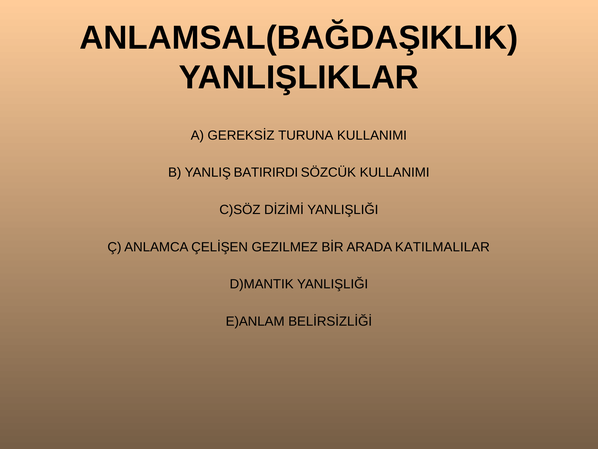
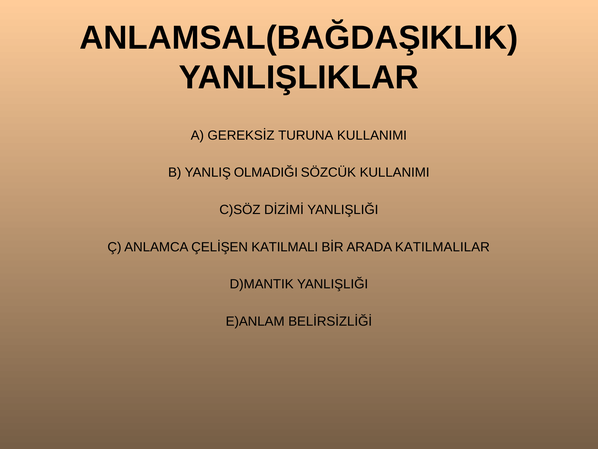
BATIRIRDI: BATIRIRDI -> OLMADIĞI
GEZILMEZ: GEZILMEZ -> KATILMALI
